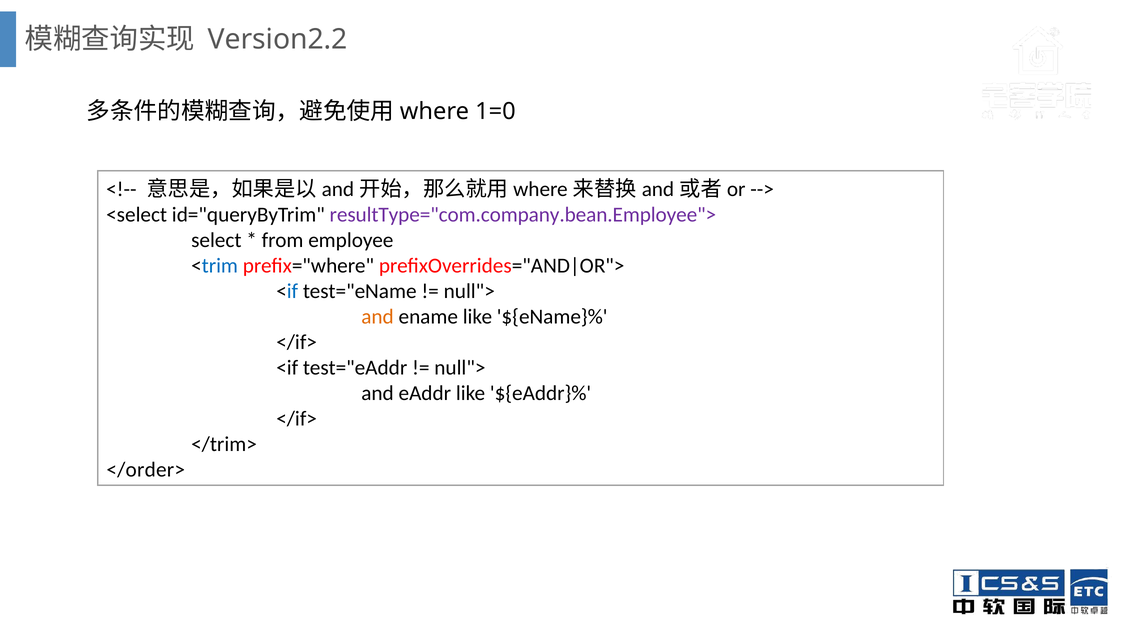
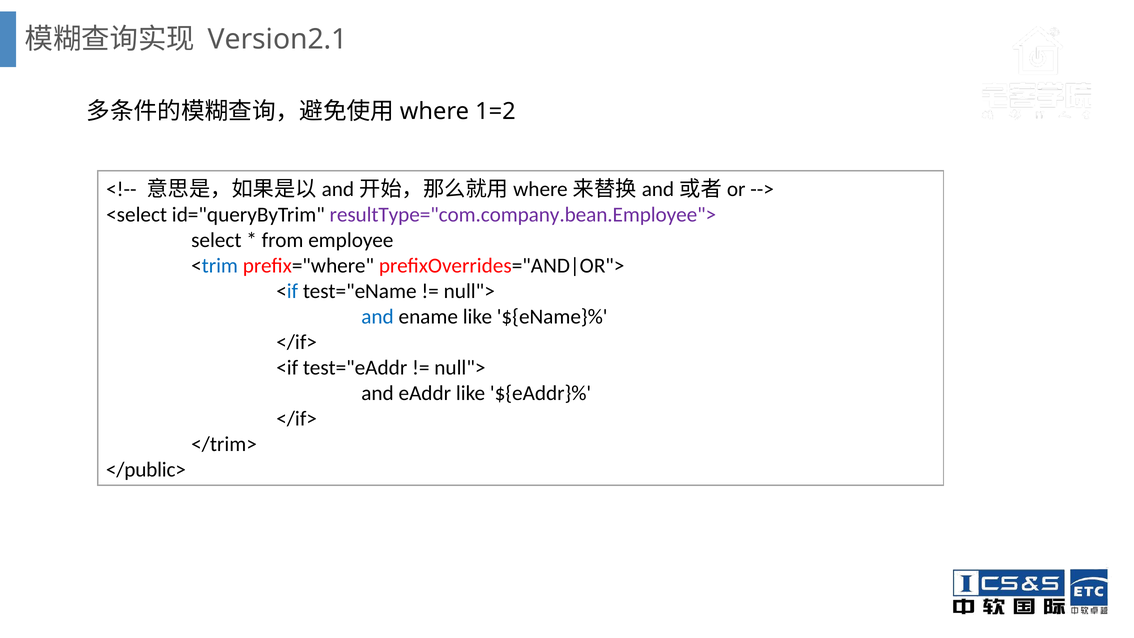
Version2.2: Version2.2 -> Version2.1
1=0: 1=0 -> 1=2
and at (378, 317) colour: orange -> blue
</order>: </order> -> </public>
